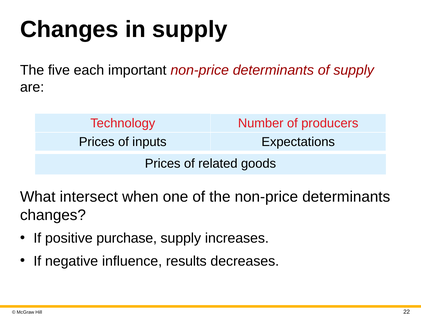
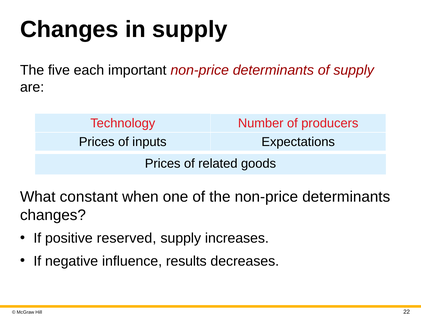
intersect: intersect -> constant
purchase: purchase -> reserved
